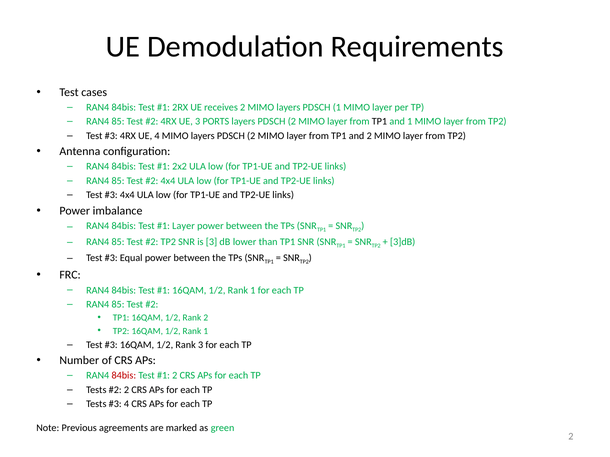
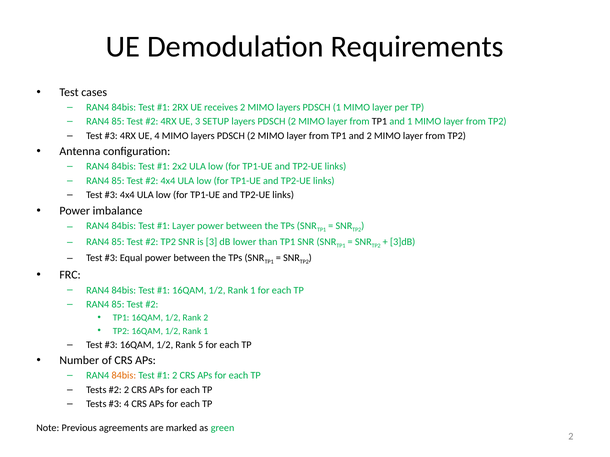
PORTS: PORTS -> SETUP
Rank 3: 3 -> 5
84bis at (124, 376) colour: red -> orange
